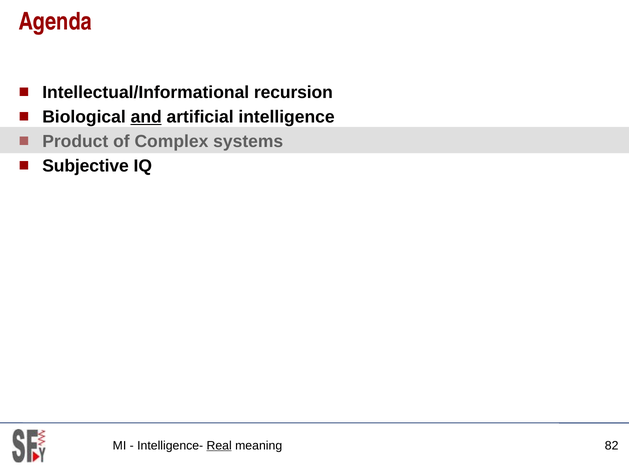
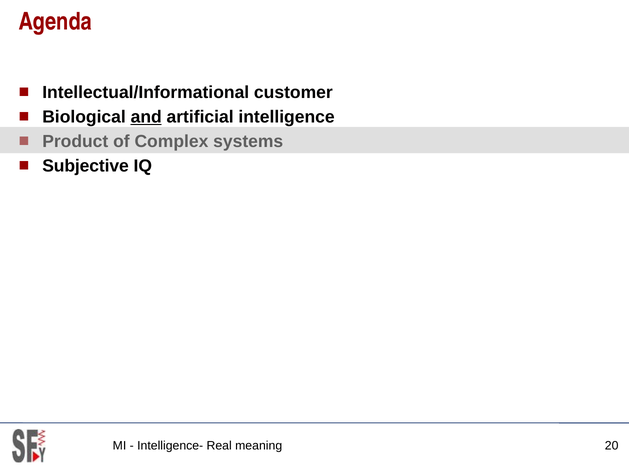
recursion: recursion -> customer
Real underline: present -> none
82: 82 -> 20
